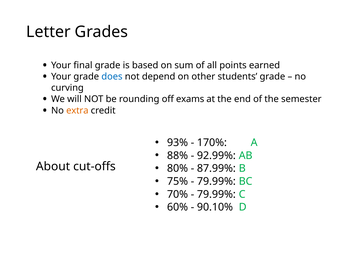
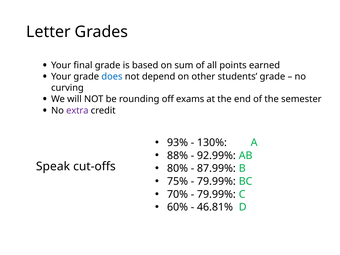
extra colour: orange -> purple
170%: 170% -> 130%
About: About -> Speak
90.10%: 90.10% -> 46.81%
